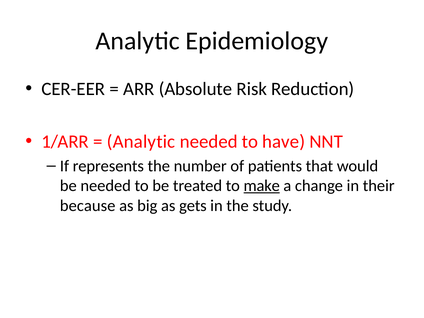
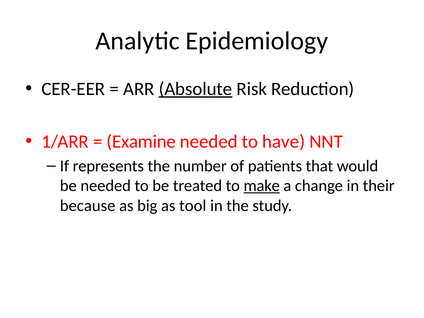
Absolute underline: none -> present
Analytic at (141, 142): Analytic -> Examine
gets: gets -> tool
